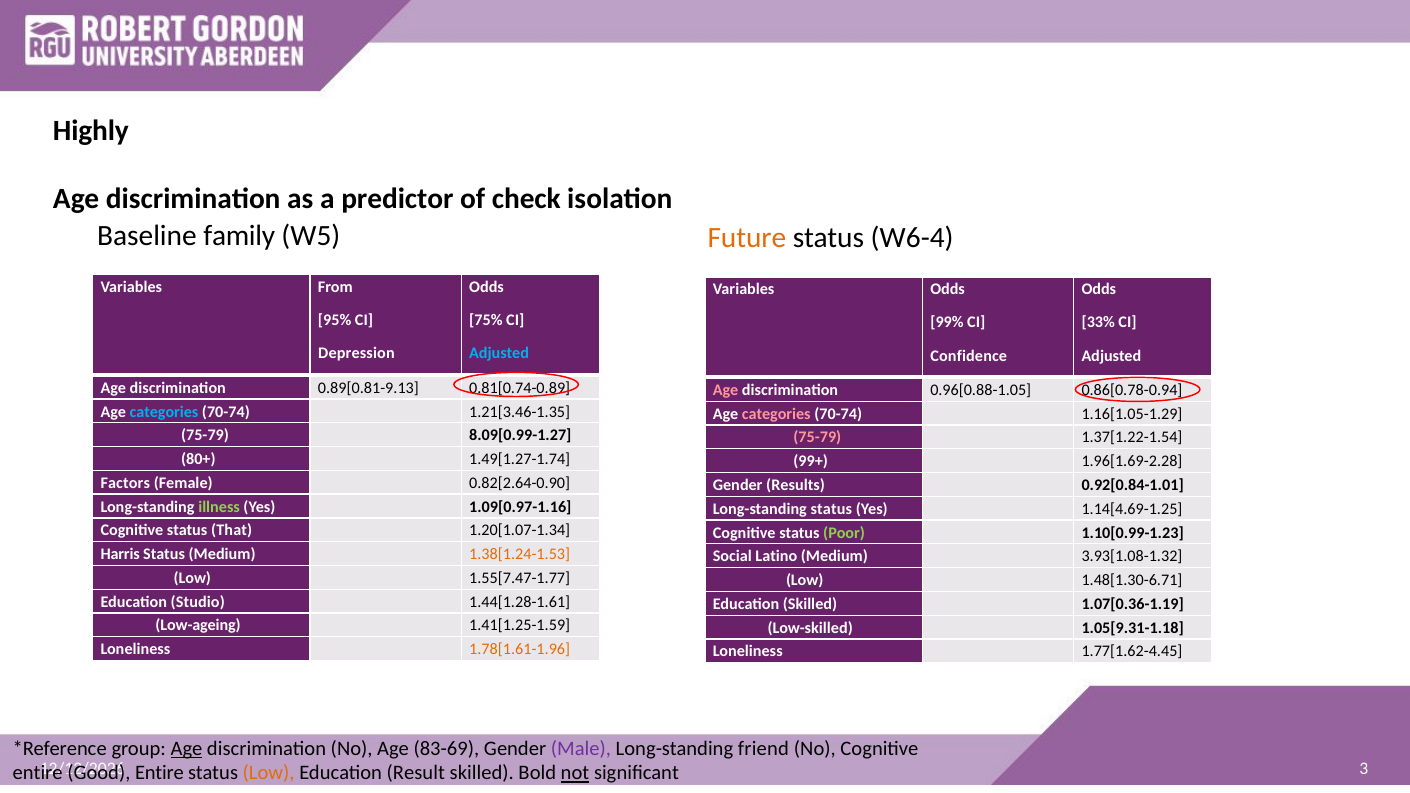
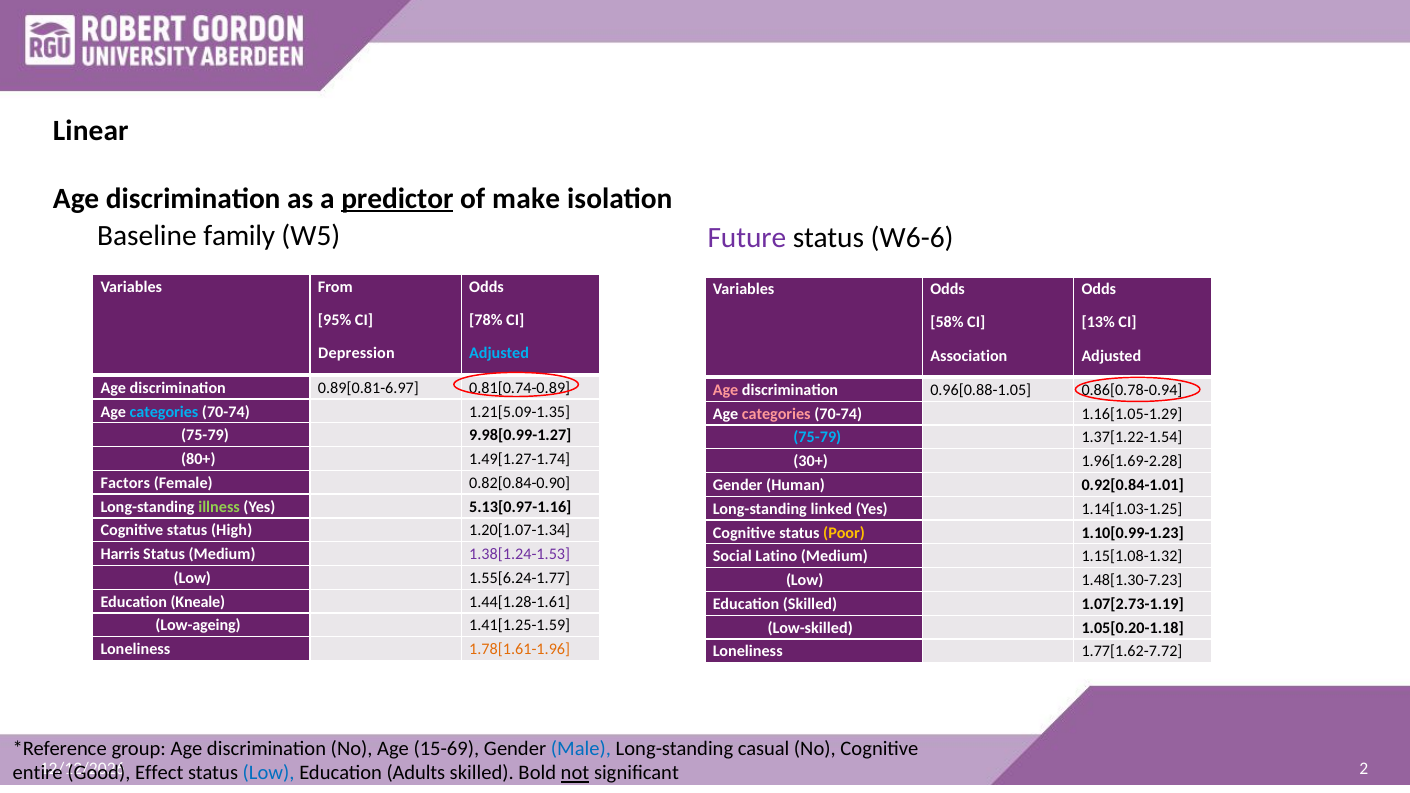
Highly: Highly -> Linear
predictor underline: none -> present
check: check -> make
Future colour: orange -> purple
W6-4: W6-4 -> W6-6
75%: 75% -> 78%
99%: 99% -> 58%
33%: 33% -> 13%
Confidence: Confidence -> Association
0.89[0.81-9.13: 0.89[0.81-9.13 -> 0.89[0.81-6.97
1.21[3.46-1.35: 1.21[3.46-1.35 -> 1.21[5.09-1.35
8.09[0.99-1.27: 8.09[0.99-1.27 -> 9.98[0.99-1.27
75-79 at (817, 438) colour: pink -> light blue
99+: 99+ -> 30+
0.82[2.64-0.90: 0.82[2.64-0.90 -> 0.82[0.84-0.90
Results: Results -> Human
1.09[0.97-1.16: 1.09[0.97-1.16 -> 5.13[0.97-1.16
Long-standing status: status -> linked
1.14[4.69-1.25: 1.14[4.69-1.25 -> 1.14[1.03-1.25
That: That -> High
Poor colour: light green -> yellow
1.38[1.24-1.53 colour: orange -> purple
3.93[1.08-1.32: 3.93[1.08-1.32 -> 1.15[1.08-1.32
1.55[7.47-1.77: 1.55[7.47-1.77 -> 1.55[6.24-1.77
1.48[1.30-6.71: 1.48[1.30-6.71 -> 1.48[1.30-7.23
Studio: Studio -> Kneale
1.07[0.36-1.19: 1.07[0.36-1.19 -> 1.07[2.73-1.19
1.05[9.31-1.18: 1.05[9.31-1.18 -> 1.05[0.20-1.18
1.77[1.62-4.45: 1.77[1.62-4.45 -> 1.77[1.62-7.72
Age at (187, 749) underline: present -> none
83-69: 83-69 -> 15-69
Male colour: purple -> blue
friend: friend -> casual
3: 3 -> 2
Entire at (159, 773): Entire -> Effect
Low at (269, 773) colour: orange -> blue
Result: Result -> Adults
